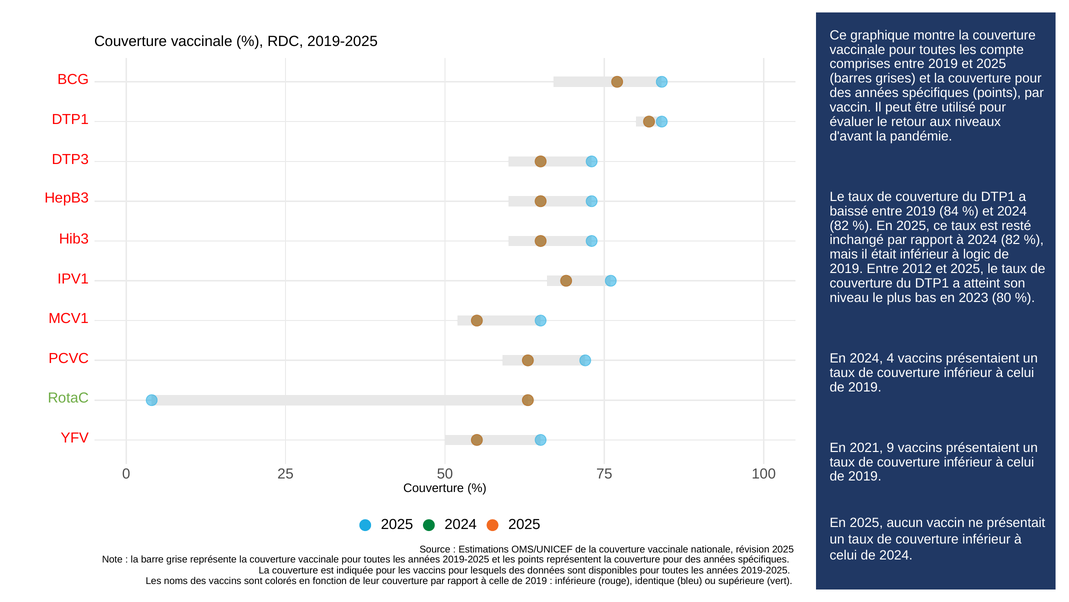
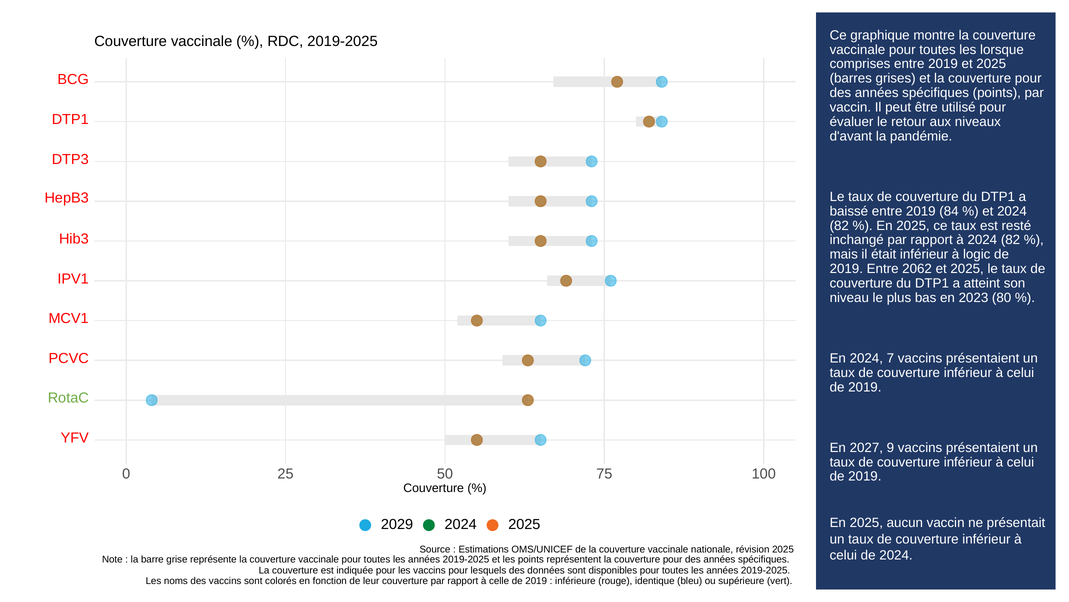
compte: compte -> lorsque
2012: 2012 -> 2062
4: 4 -> 7
2021: 2021 -> 2027
2025 at (397, 524): 2025 -> 2029
